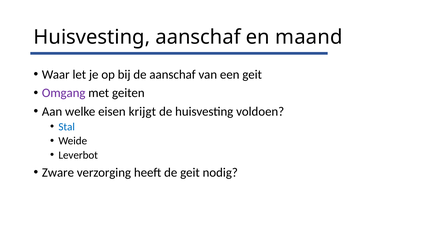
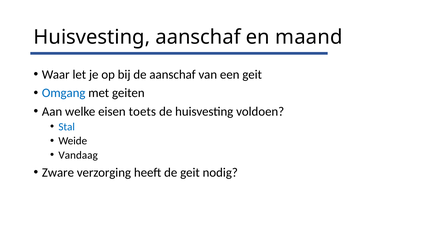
Omgang colour: purple -> blue
krijgt: krijgt -> toets
Leverbot: Leverbot -> Vandaag
